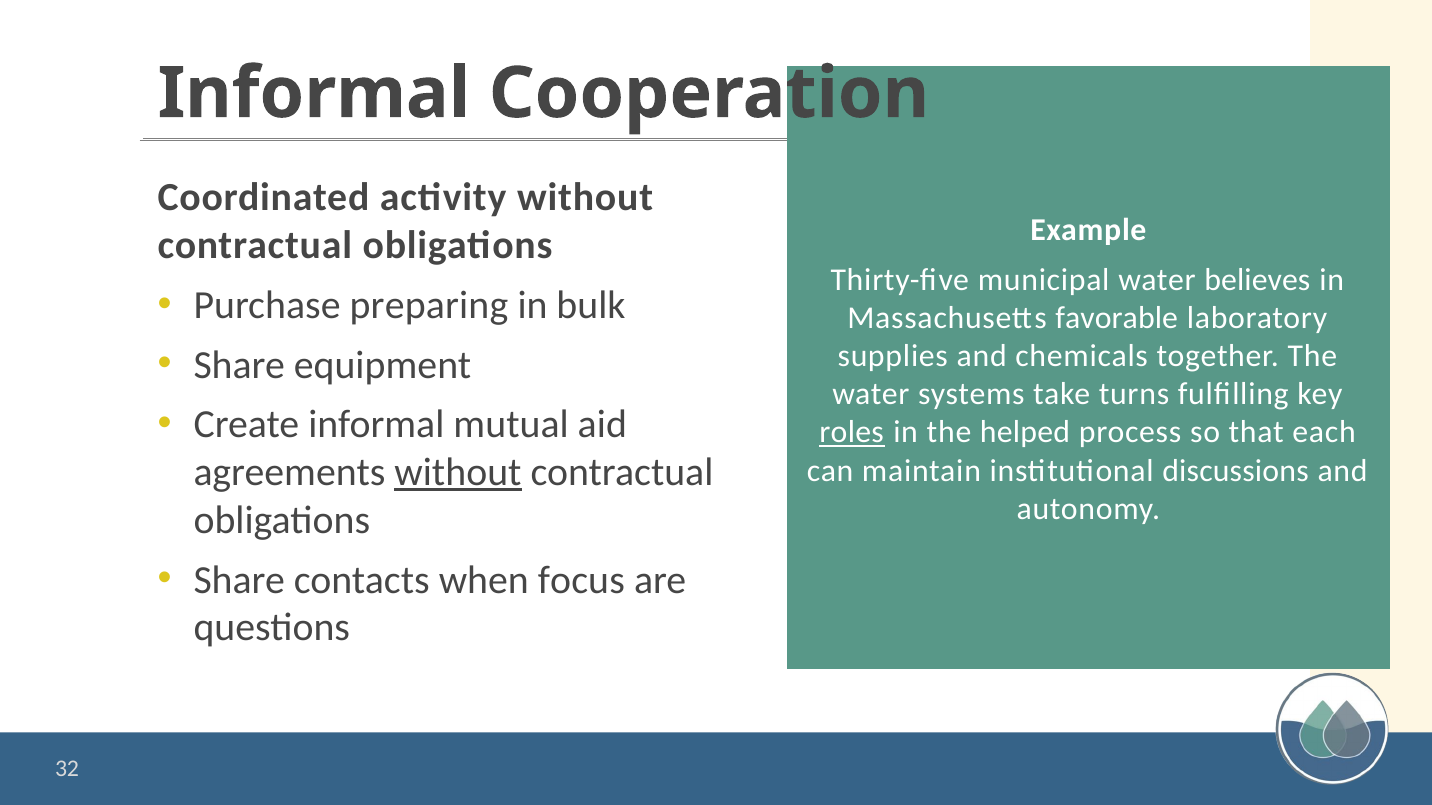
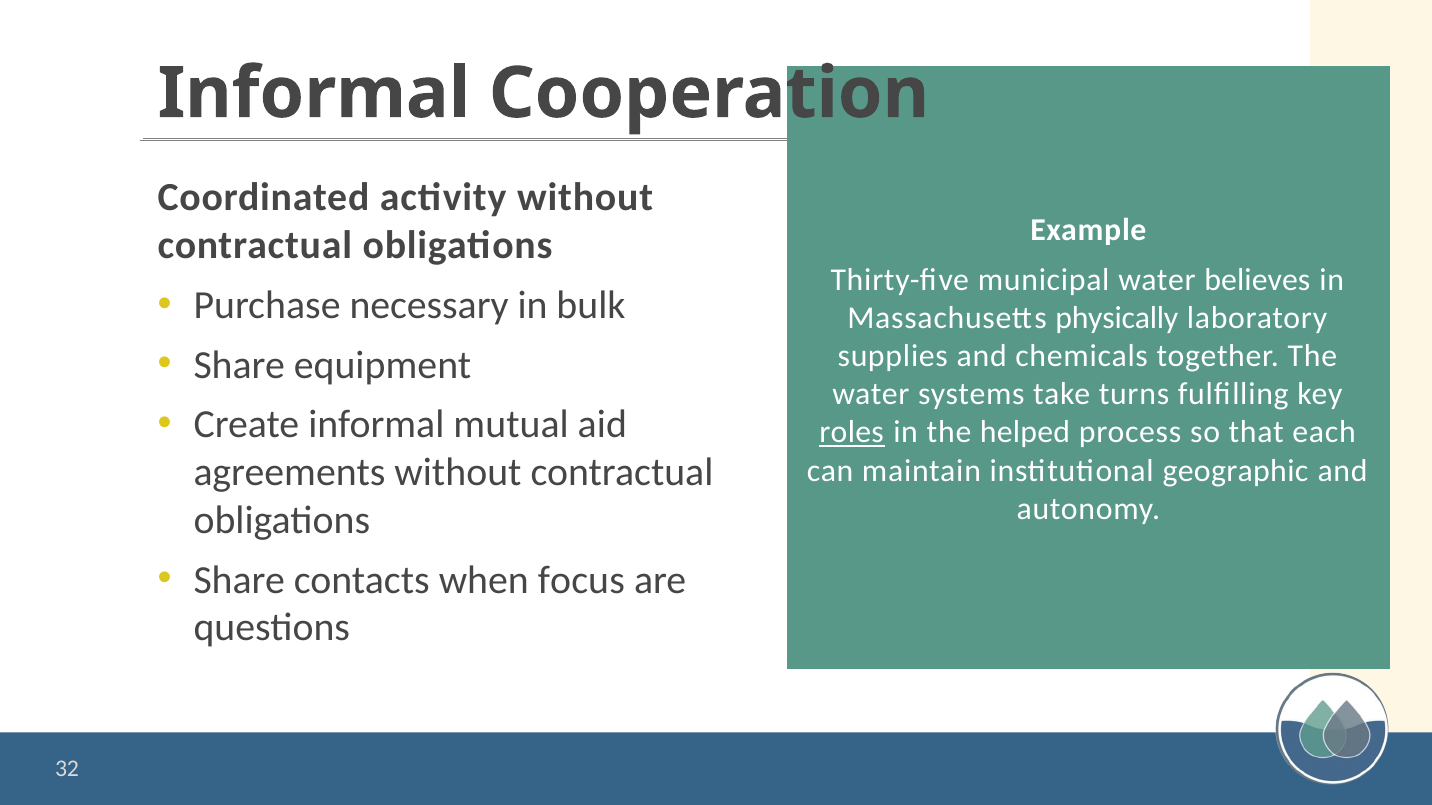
preparing: preparing -> necessary
favorable: favorable -> physically
without at (458, 473) underline: present -> none
discussions: discussions -> geographic
